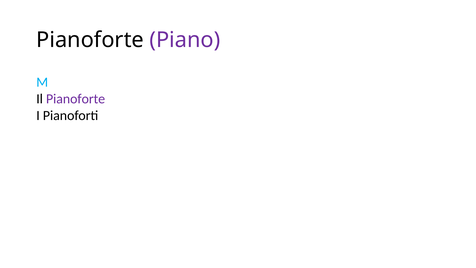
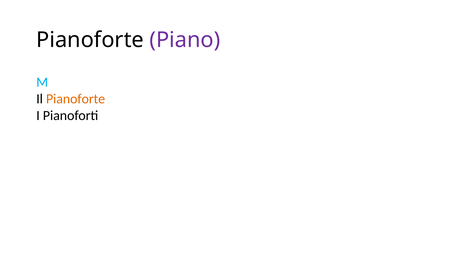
Pianoforte at (76, 99) colour: purple -> orange
